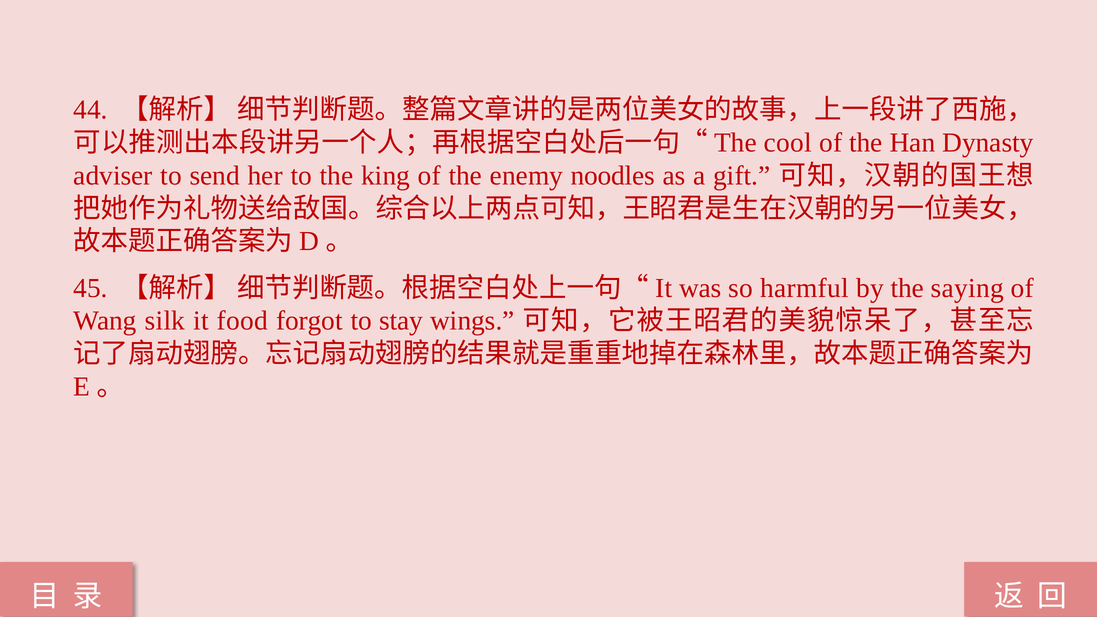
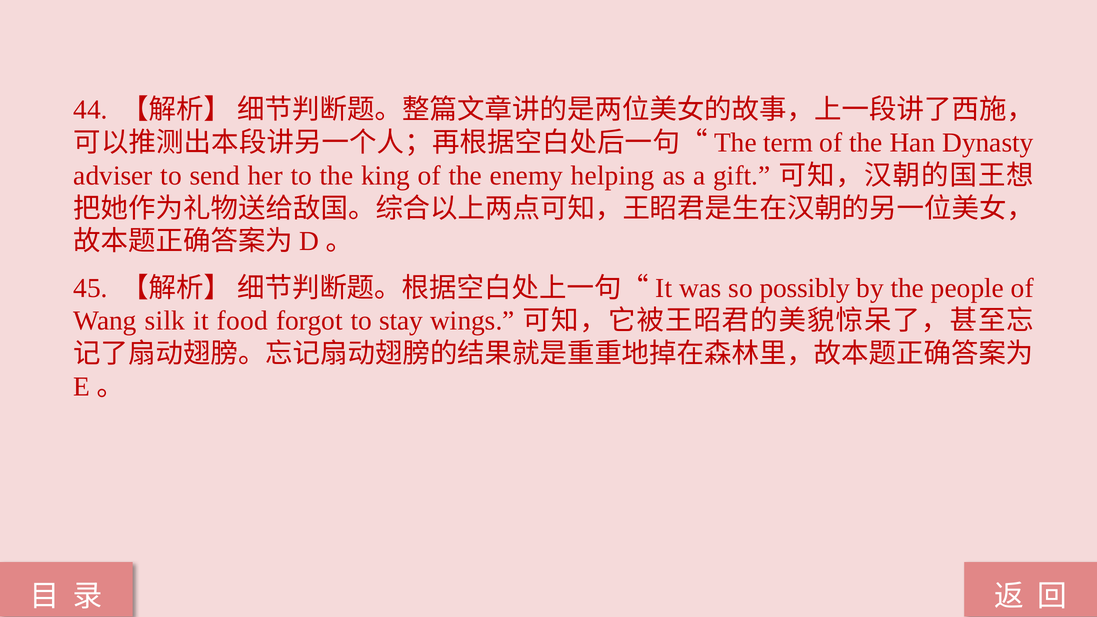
cool: cool -> term
noodles: noodles -> helping
harmful: harmful -> possibly
saying: saying -> people
